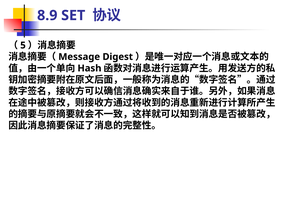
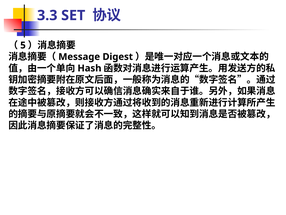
8.9: 8.9 -> 3.3
